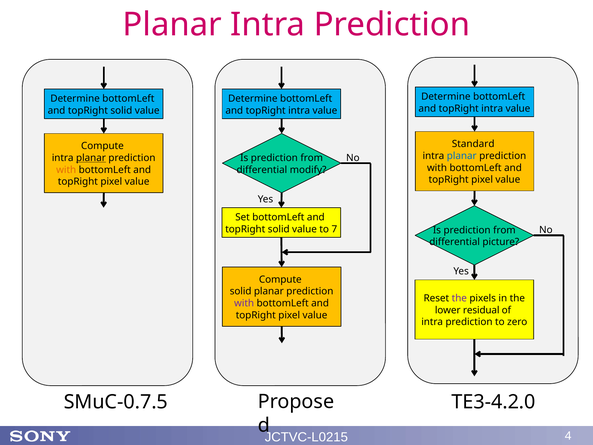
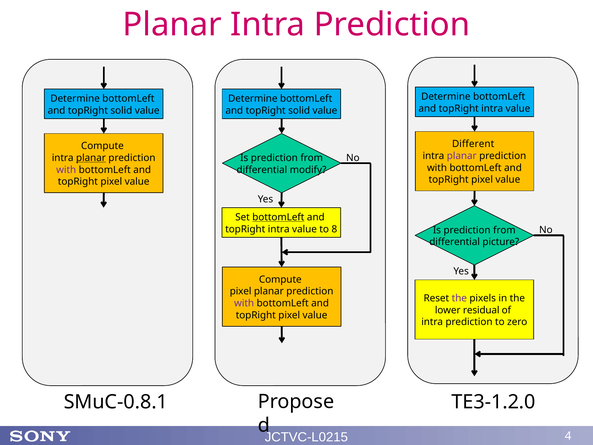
intra at (299, 110): intra -> solid
Standard: Standard -> Different
planar at (462, 156) colour: blue -> purple
with at (66, 170) colour: orange -> purple
bottomLeft at (278, 217) underline: none -> present
solid at (279, 229): solid -> intra
7: 7 -> 8
solid at (241, 291): solid -> pixel
SMuC-0.7.5: SMuC-0.7.5 -> SMuC-0.8.1
TE3-4.2.0: TE3-4.2.0 -> TE3-1.2.0
